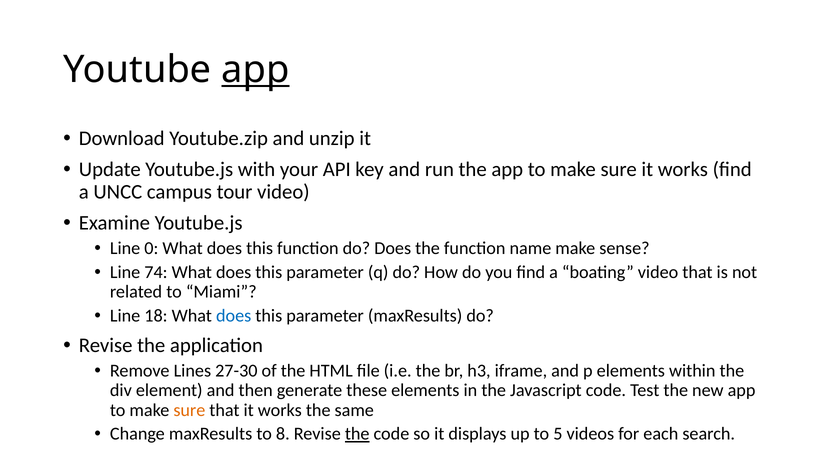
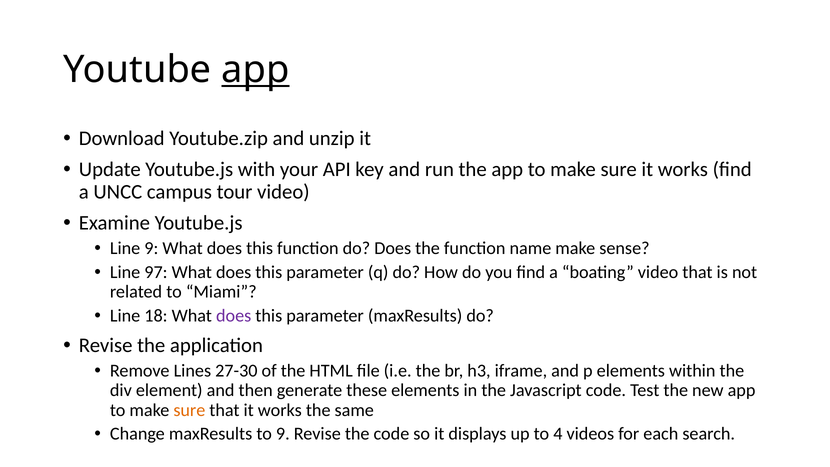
Line 0: 0 -> 9
74: 74 -> 97
does at (234, 316) colour: blue -> purple
to 8: 8 -> 9
the at (357, 434) underline: present -> none
5: 5 -> 4
